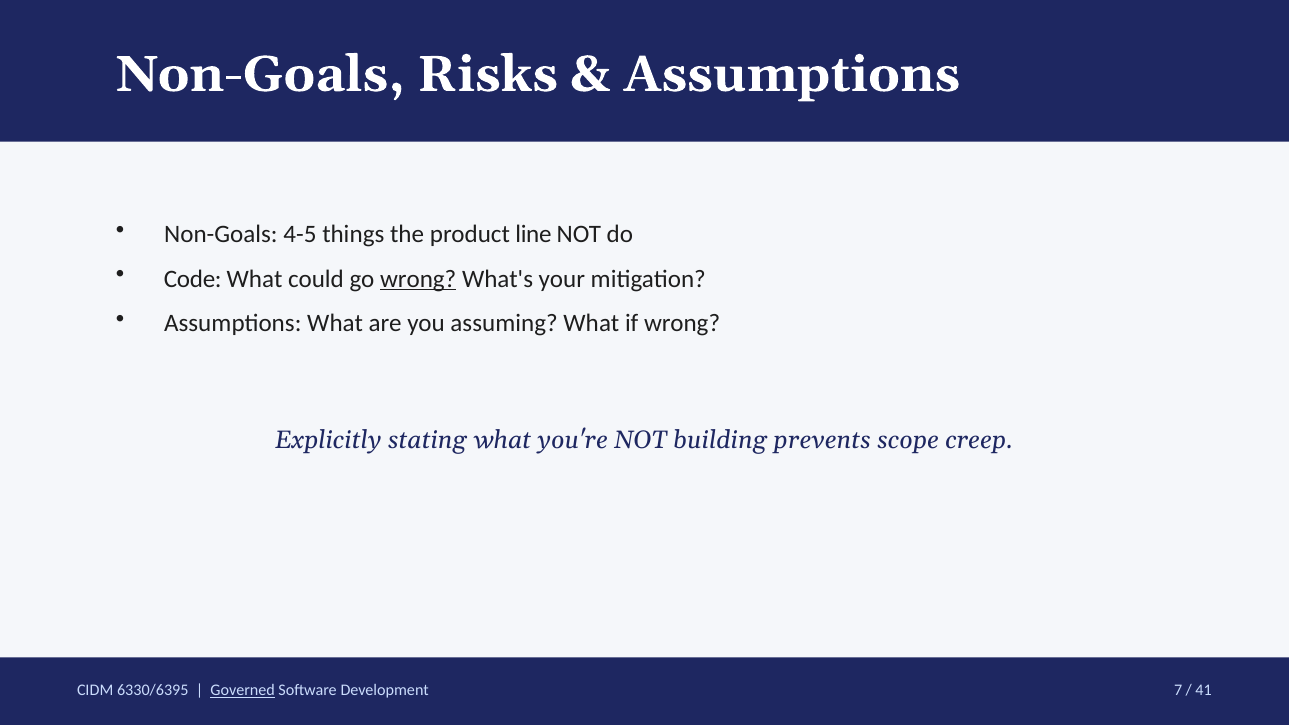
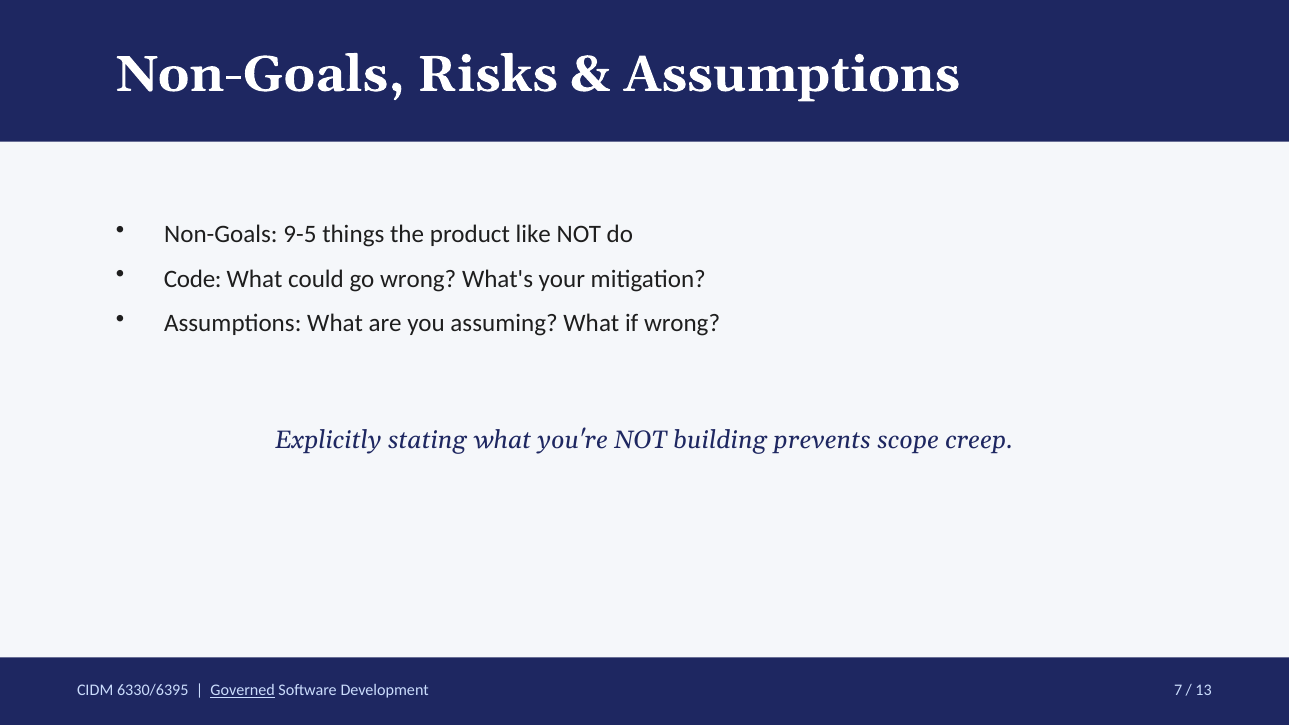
4-5: 4-5 -> 9-5
line: line -> like
wrong at (418, 279) underline: present -> none
41: 41 -> 13
